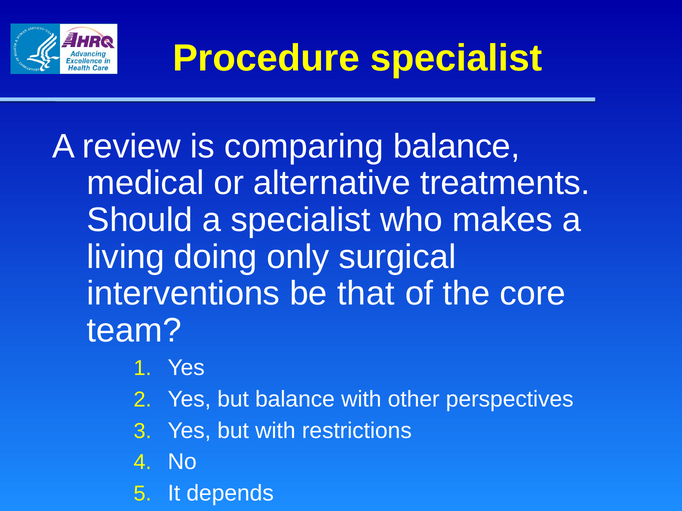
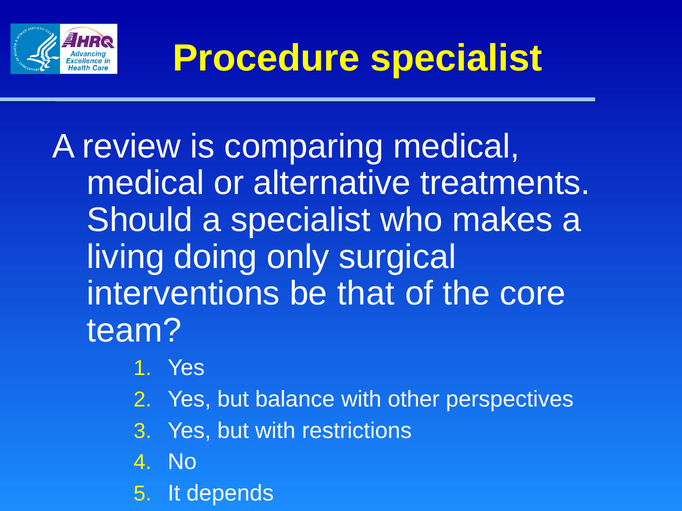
comparing balance: balance -> medical
